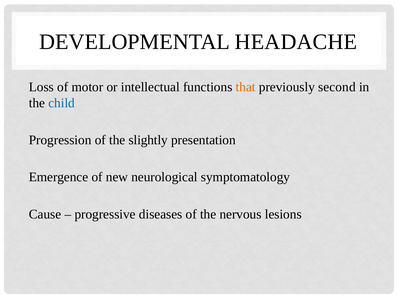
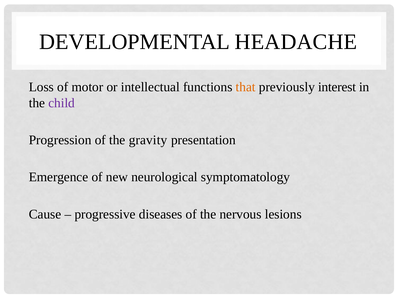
second: second -> interest
child colour: blue -> purple
slightly: slightly -> gravity
